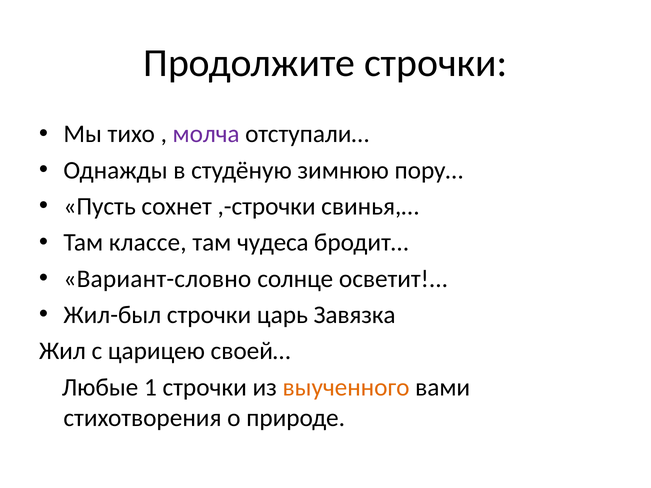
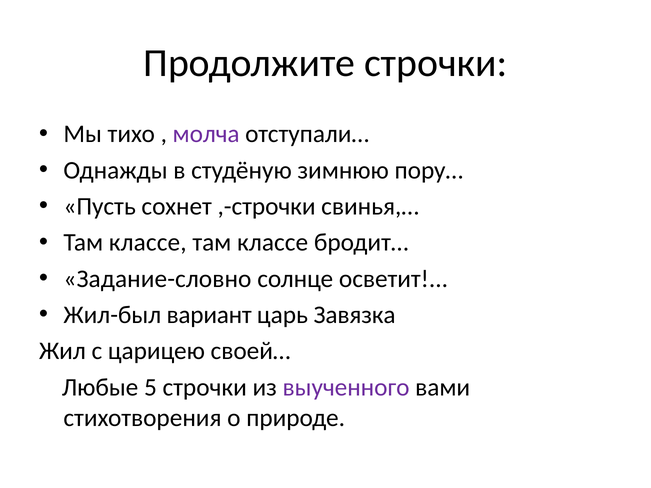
чудеса at (273, 243): чудеса -> классе
Вариант-словно: Вариант-словно -> Задание-словно
Жил-был строчки: строчки -> вариант
1: 1 -> 5
выученного colour: orange -> purple
